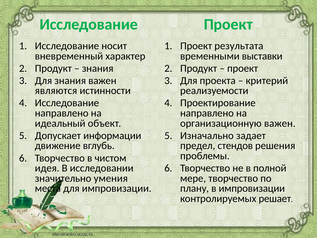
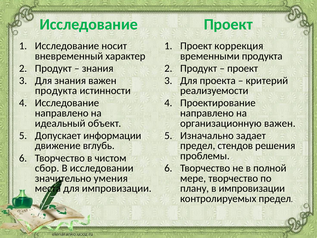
результата: результата -> коррекция
временными выставки: выставки -> продукта
являются at (56, 91): являются -> продукта
идея: идея -> сбор
контролируемых решает: решает -> предел
